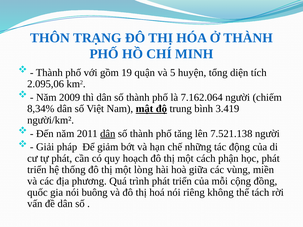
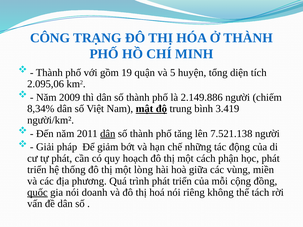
THÔN: THÔN -> CÔNG
7.162.064: 7.162.064 -> 2.149.886
quốc underline: none -> present
buông: buông -> doanh
